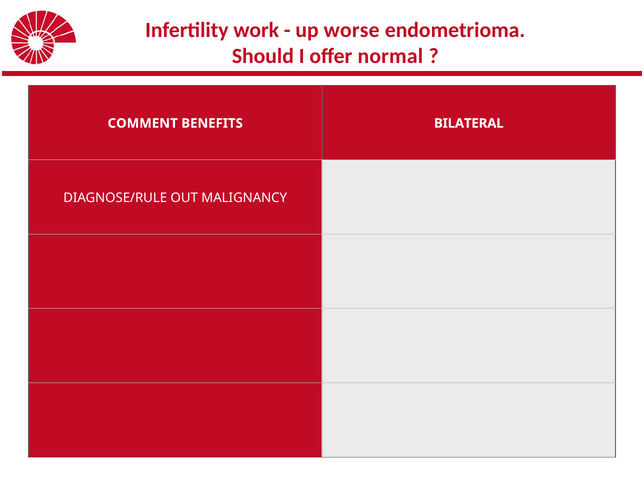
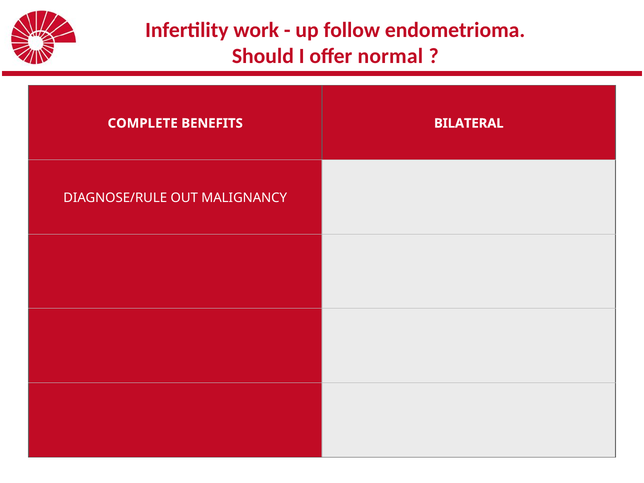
worse: worse -> follow
COMMENT: COMMENT -> COMPLETE
